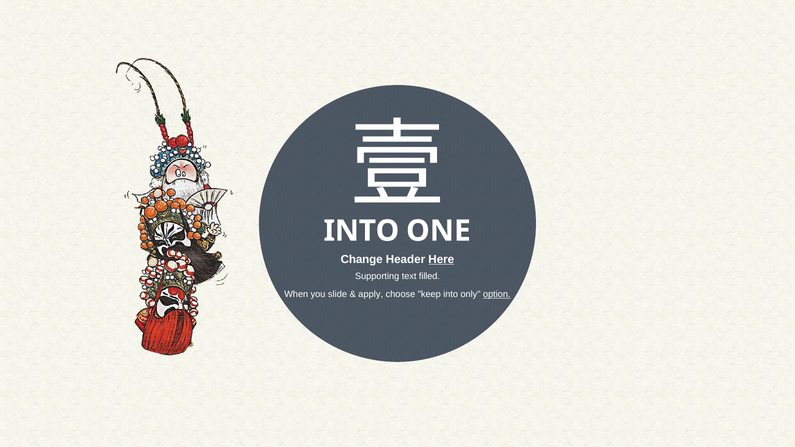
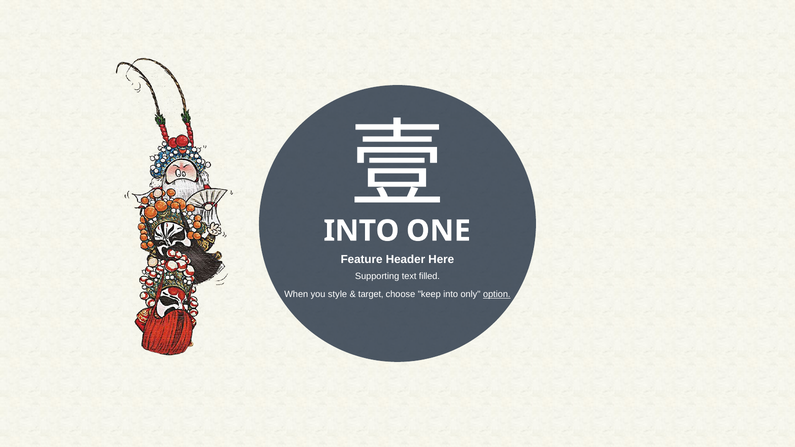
Change: Change -> Feature
Here underline: present -> none
slide: slide -> style
apply: apply -> target
